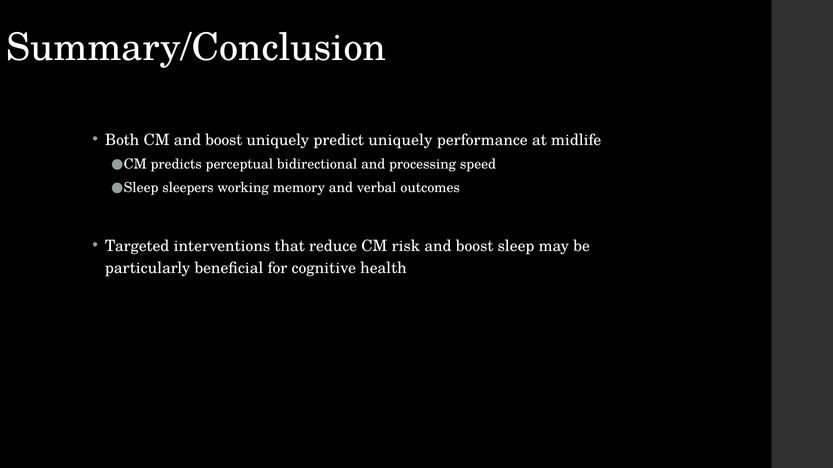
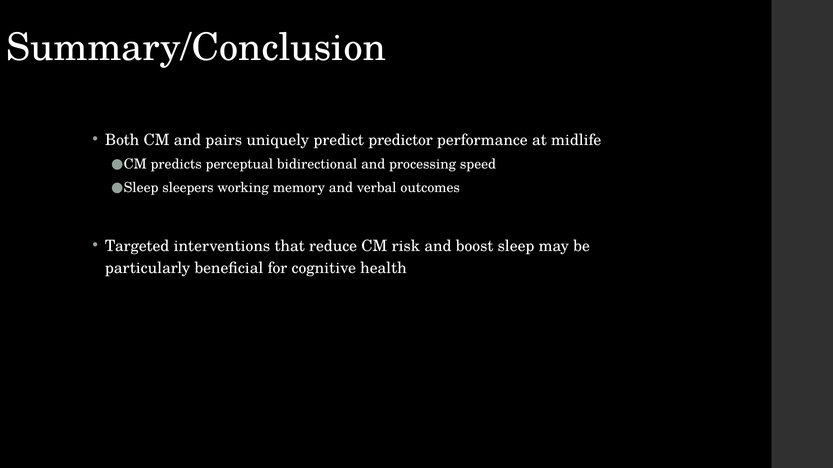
CM and boost: boost -> pairs
predict uniquely: uniquely -> predictor
